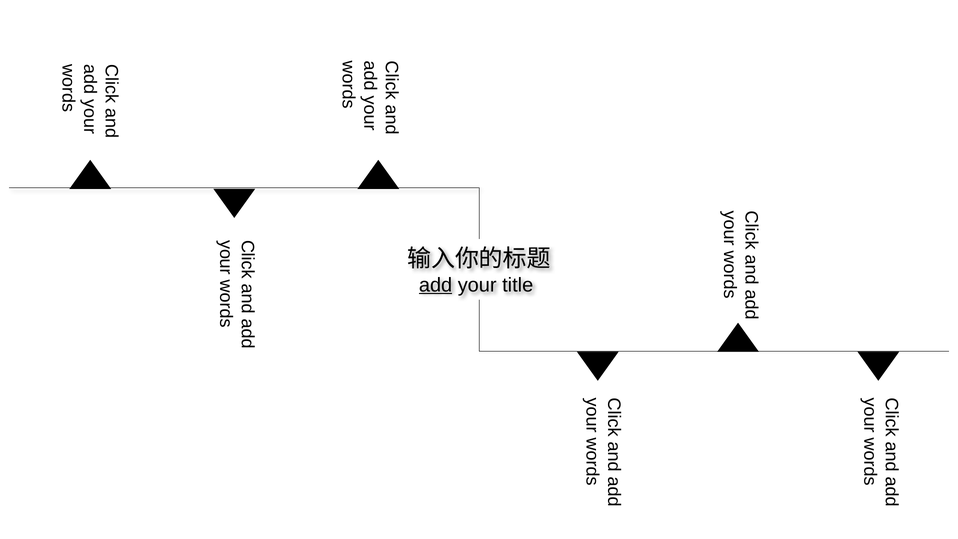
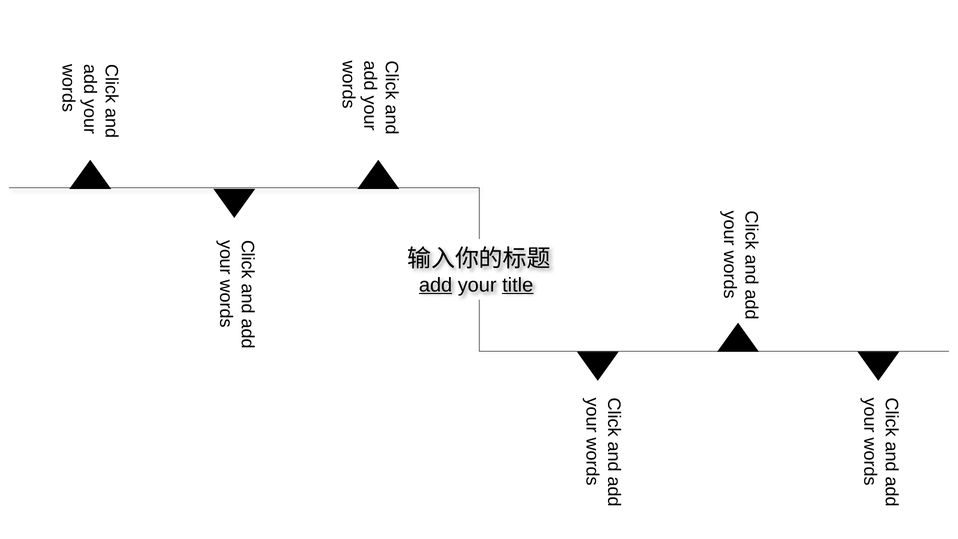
title underline: none -> present
